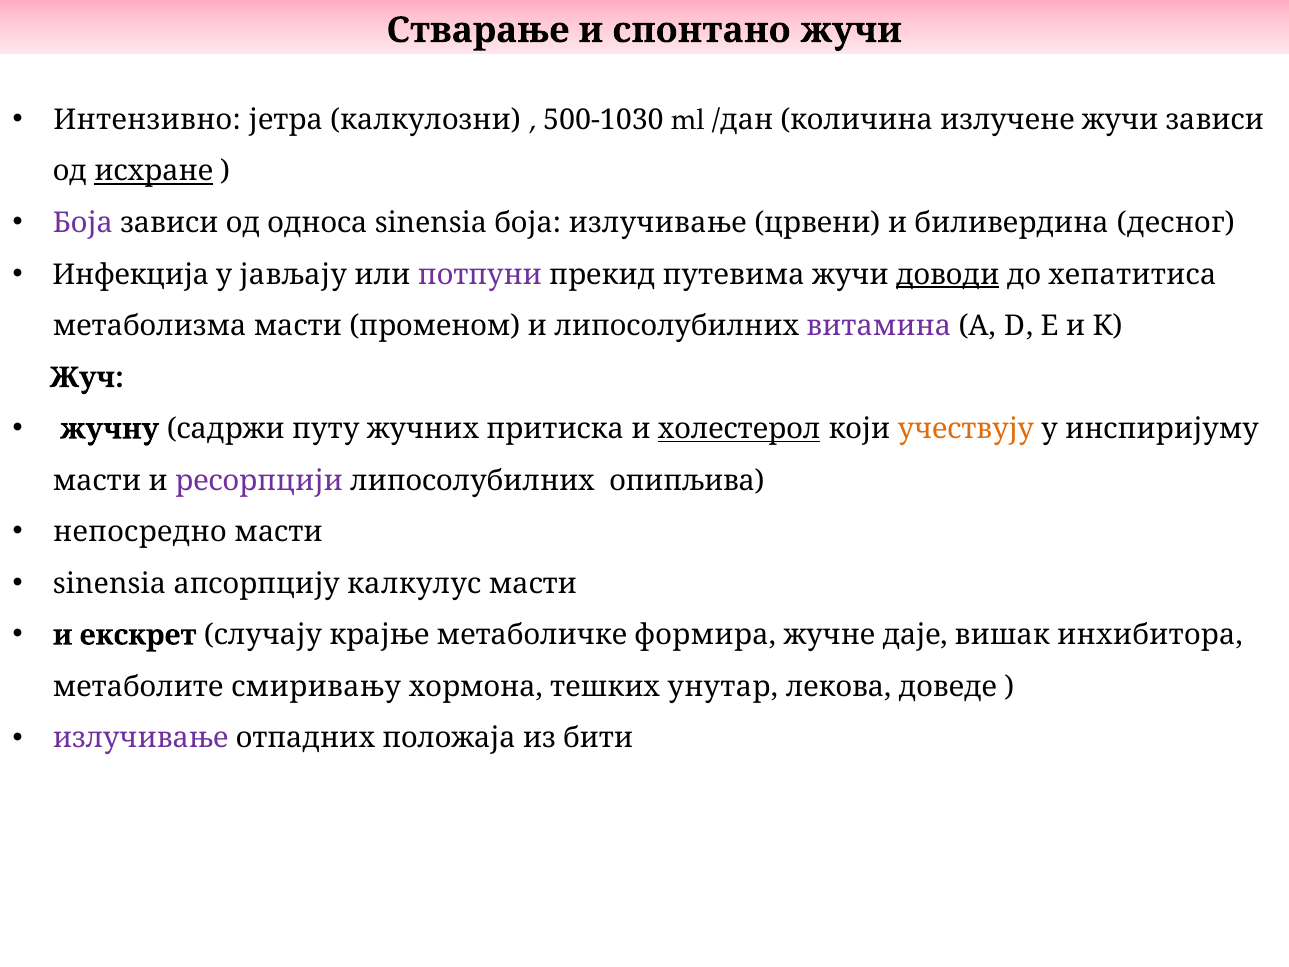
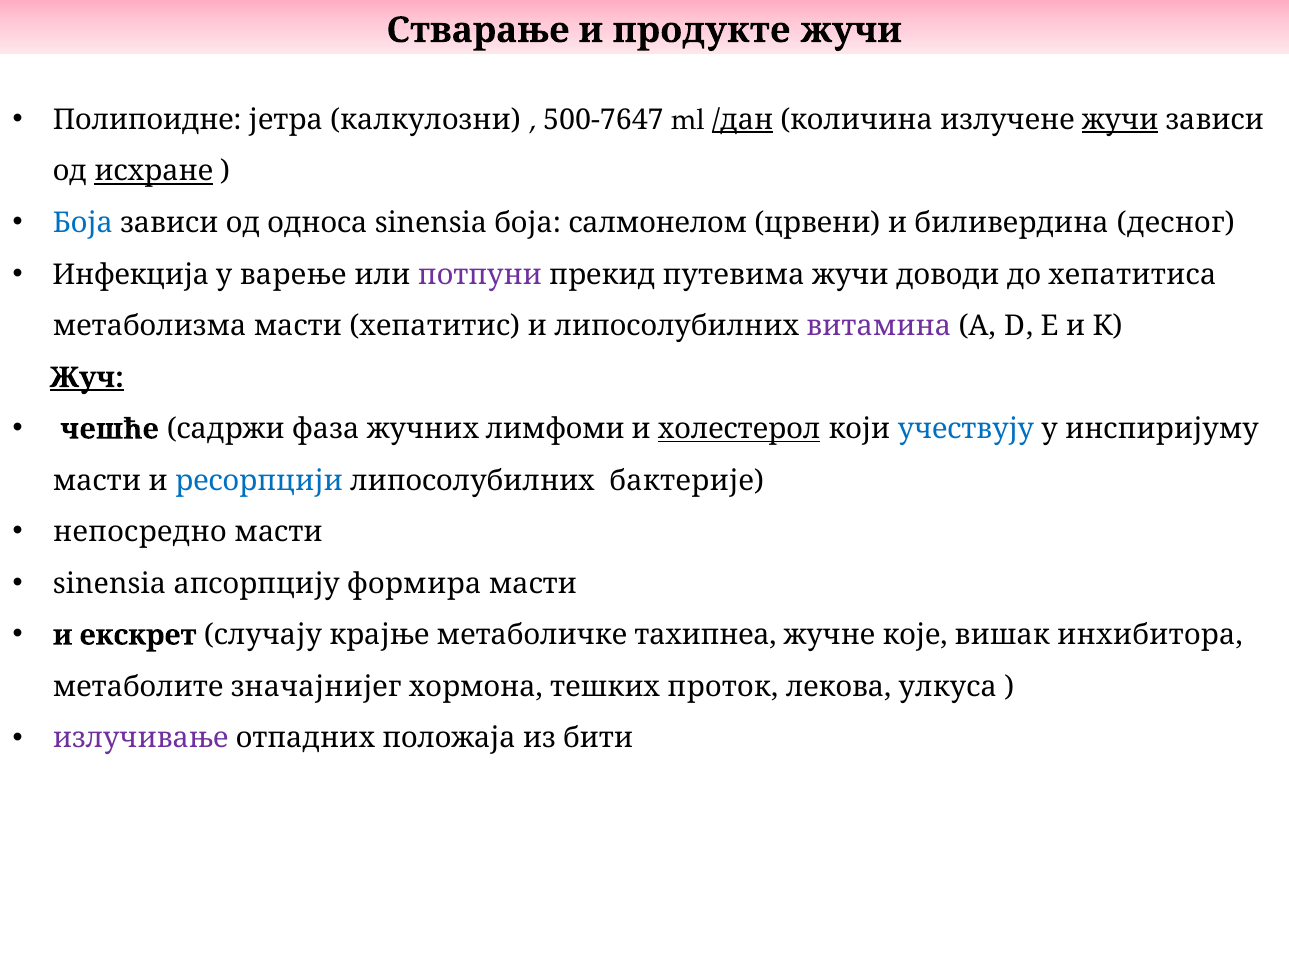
спонтано: спонтано -> продукте
Интензивно: Интензивно -> Полипоидне
500-1030: 500-1030 -> 500-7647
/дан underline: none -> present
жучи at (1120, 120) underline: none -> present
Боја at (83, 223) colour: purple -> blue
боја излучивање: излучивање -> салмонелом
јављају: јављају -> варење
доводи underline: present -> none
променом: променом -> хепатитис
Жуч underline: none -> present
жучну: жучну -> чешће
путу: путу -> фаза
притиска: притиска -> лимфоми
учествују colour: orange -> blue
ресорпцији colour: purple -> blue
опипљива: опипљива -> бактерије
калкулус: калкулус -> формира
формира: формира -> тахипнеа
даје: даје -> које
смиривању: смиривању -> значајнијег
унутар: унутар -> проток
доведе: доведе -> улкуса
